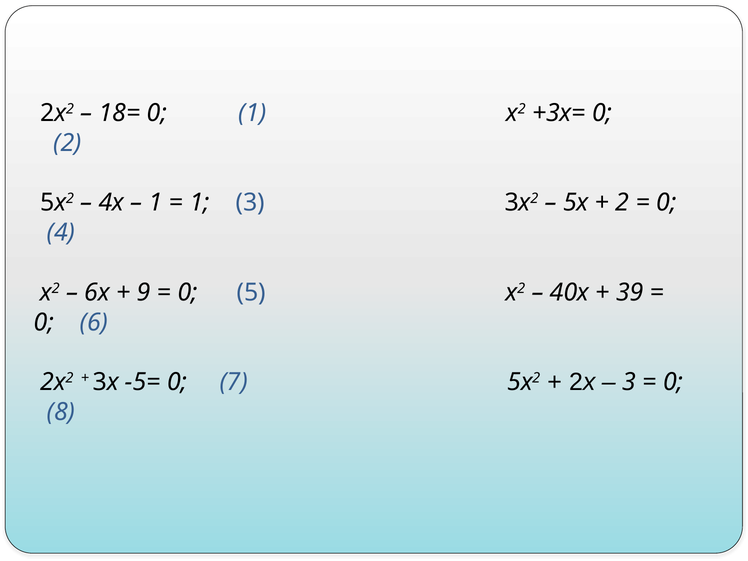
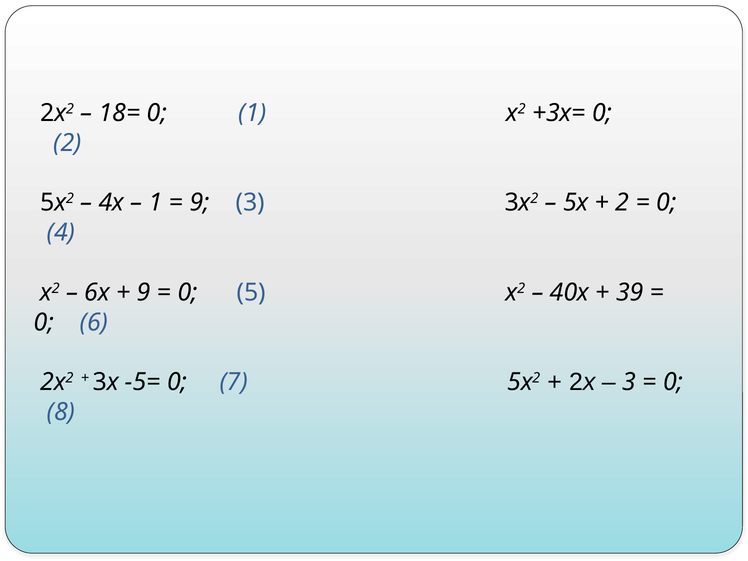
1 at (200, 203): 1 -> 9
